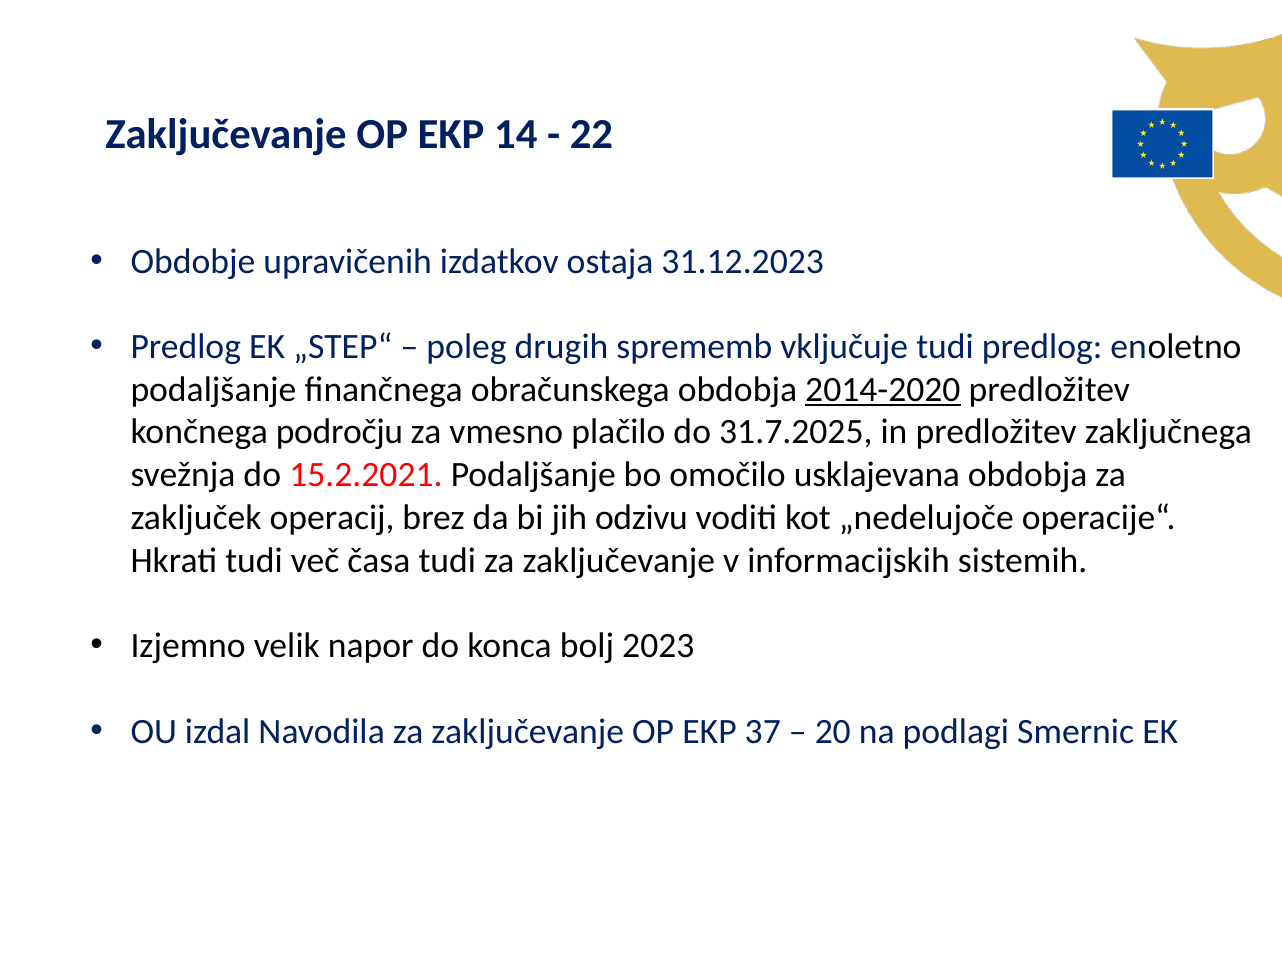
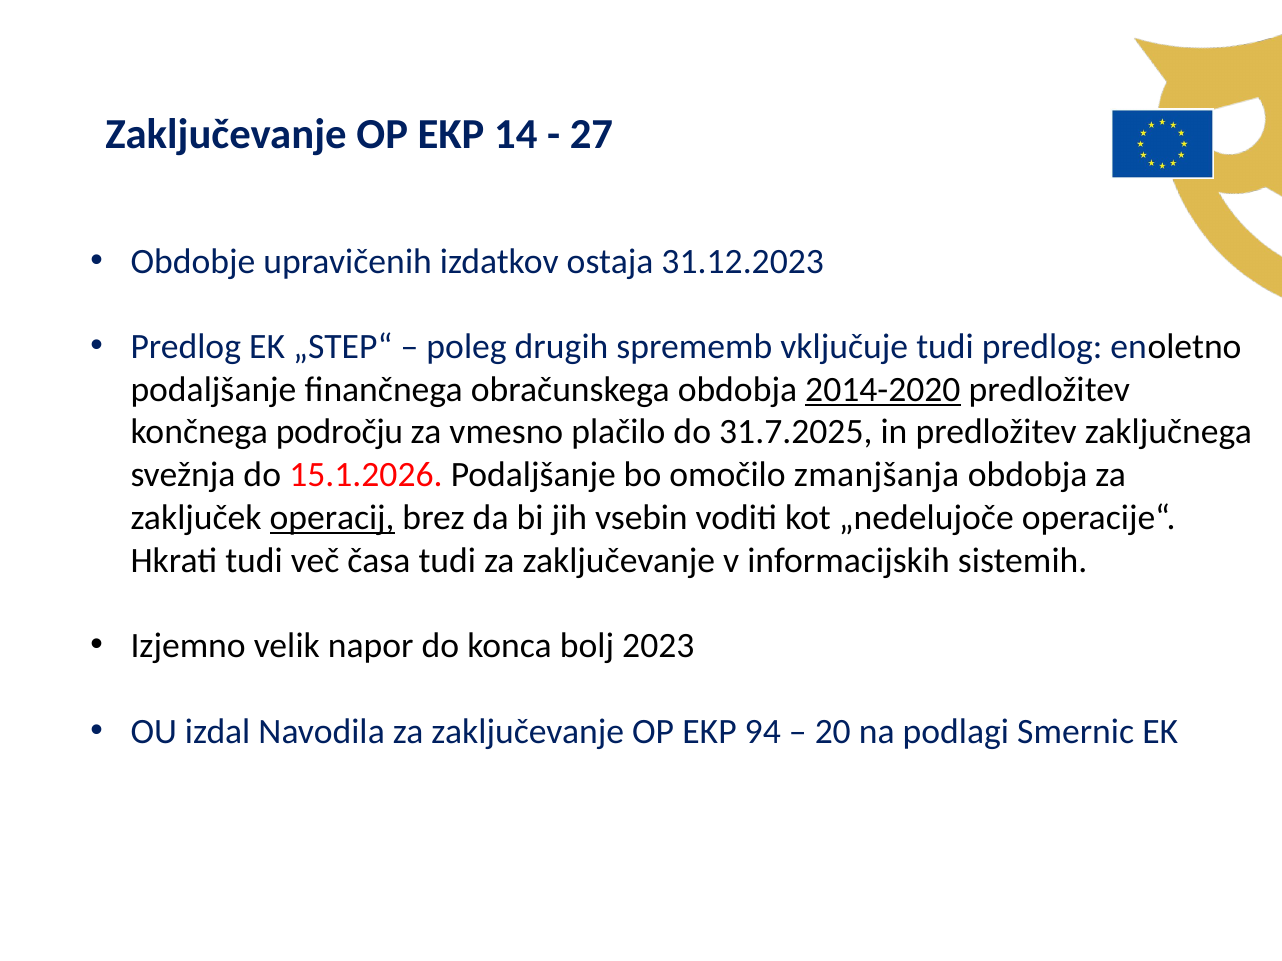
22: 22 -> 27
15.2.2021: 15.2.2021 -> 15.1.2026
usklajevana: usklajevana -> zmanjšanja
operacij underline: none -> present
odzivu: odzivu -> vsebin
37: 37 -> 94
